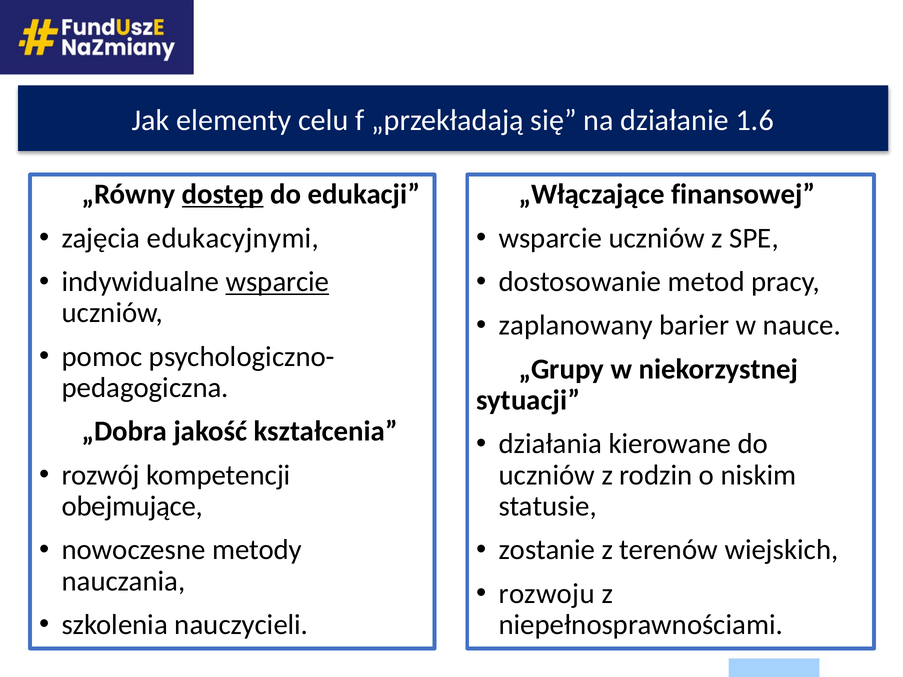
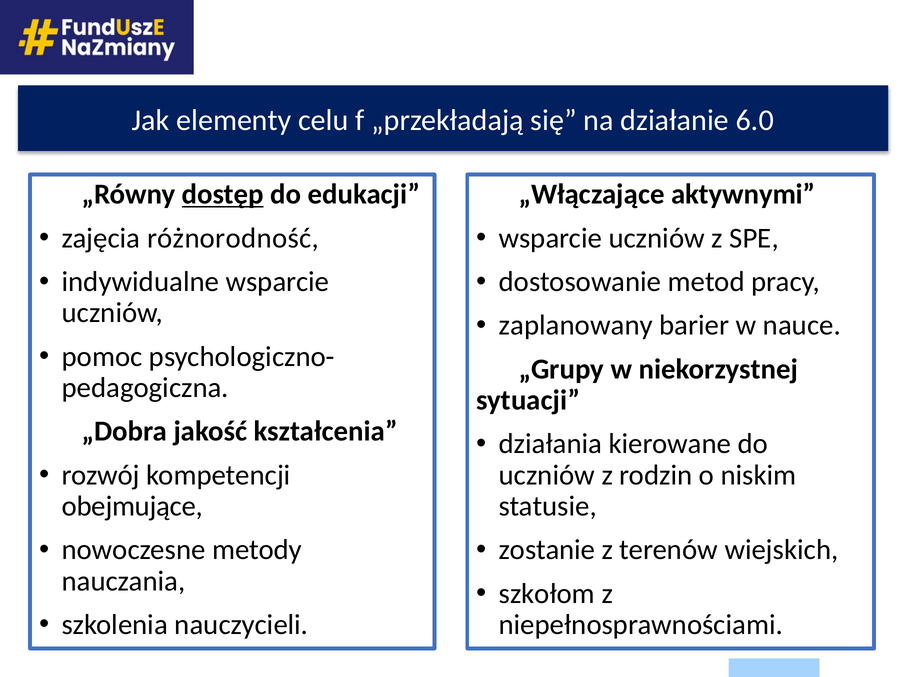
1.6: 1.6 -> 6.0
finansowej: finansowej -> aktywnymi
edukacyjnymi: edukacyjnymi -> różnorodność
wsparcie at (277, 282) underline: present -> none
rozwoju: rozwoju -> szkołom
